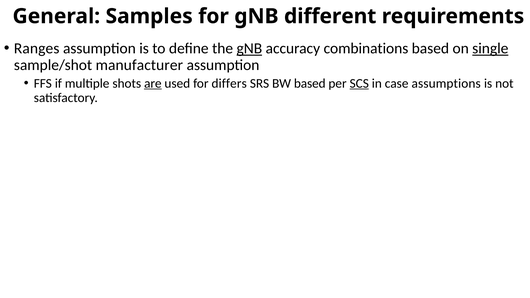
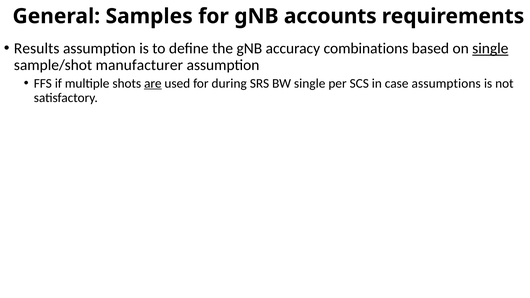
different: different -> accounts
Ranges: Ranges -> Results
gNB at (249, 48) underline: present -> none
differs: differs -> during
BW based: based -> single
SCS underline: present -> none
